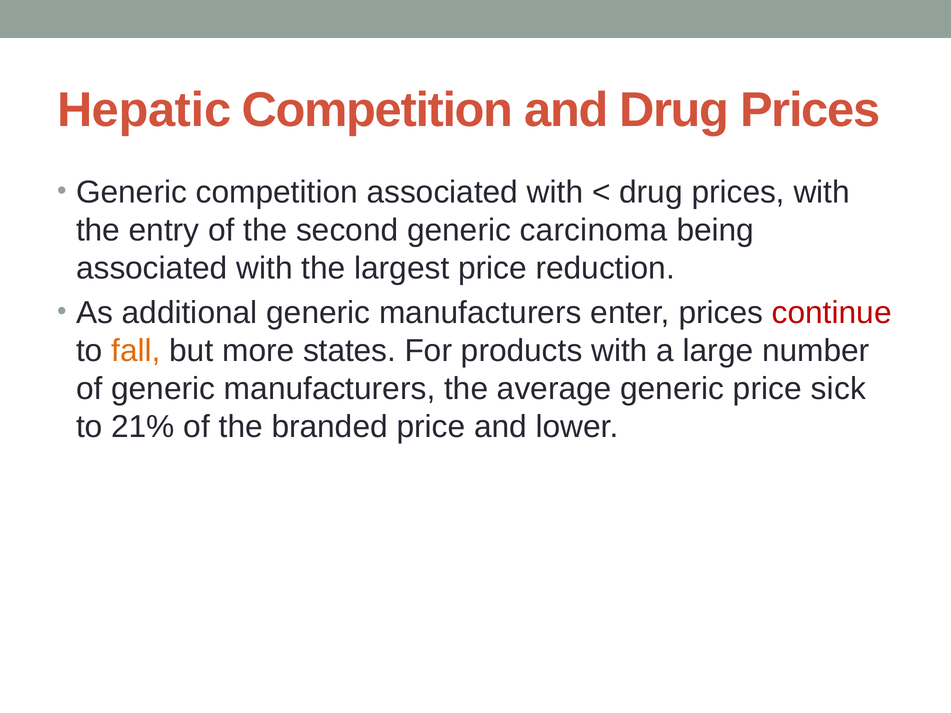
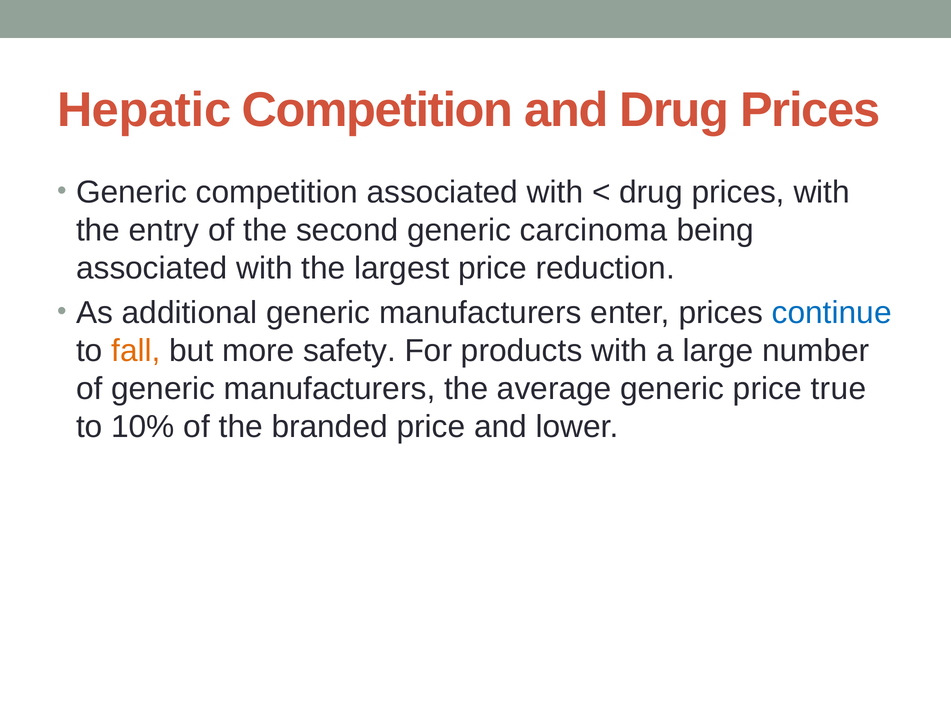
continue colour: red -> blue
states: states -> safety
sick: sick -> true
21%: 21% -> 10%
